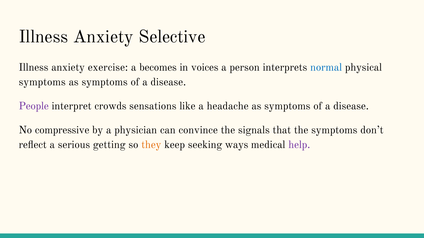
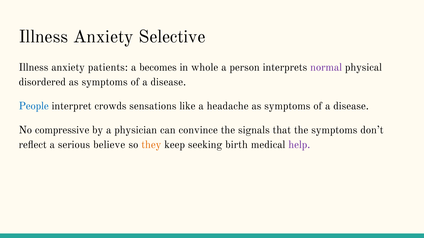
exercise: exercise -> patients
voices: voices -> whole
normal colour: blue -> purple
symptoms at (42, 82): symptoms -> disordered
People colour: purple -> blue
getting: getting -> believe
ways: ways -> birth
